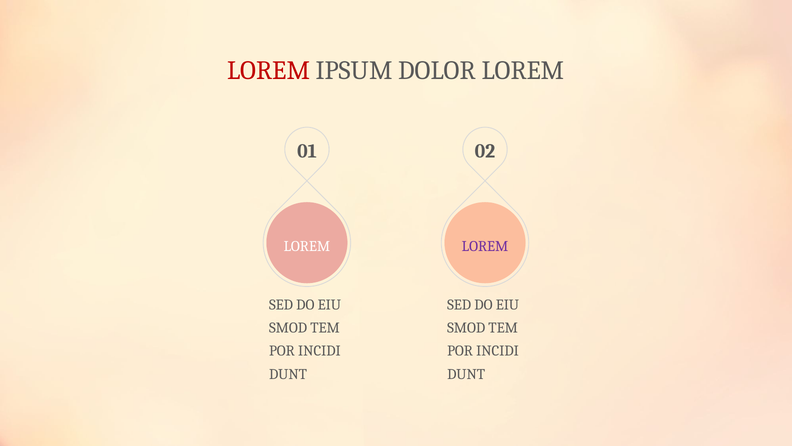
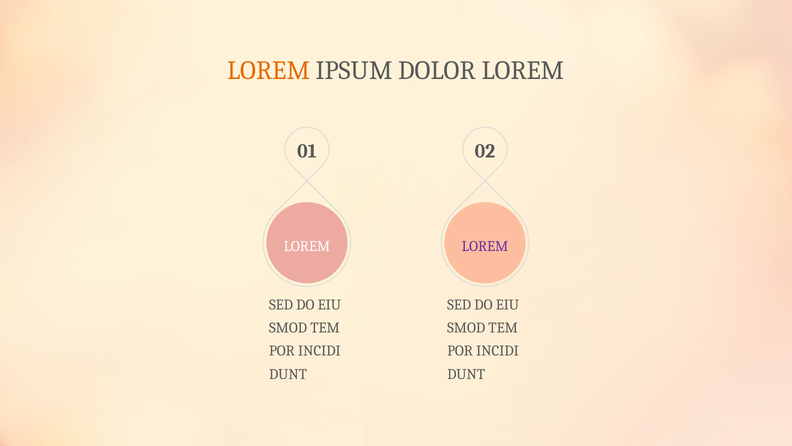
LOREM at (269, 70) colour: red -> orange
